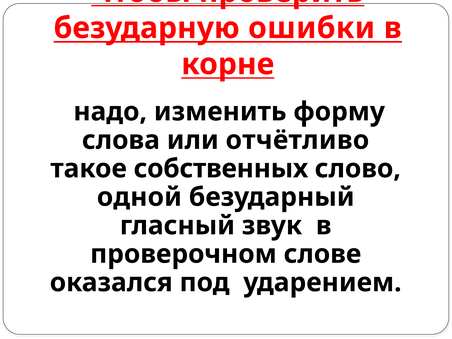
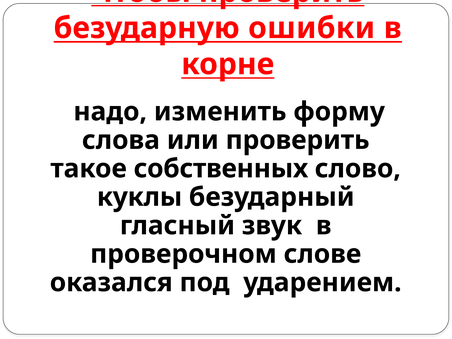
или отчётливо: отчётливо -> проверить
одной: одной -> куклы
